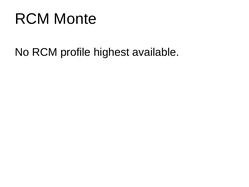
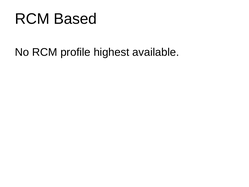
Monte: Monte -> Based
